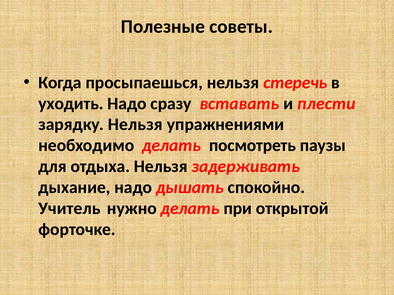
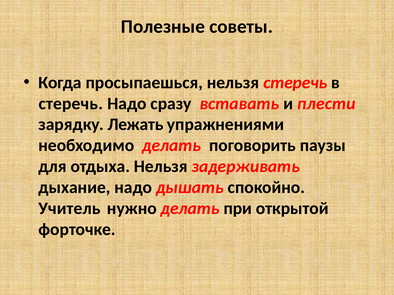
уходить at (71, 104): уходить -> стеречь
зарядку Нельзя: Нельзя -> Лежать
посмотреть: посмотреть -> поговорить
